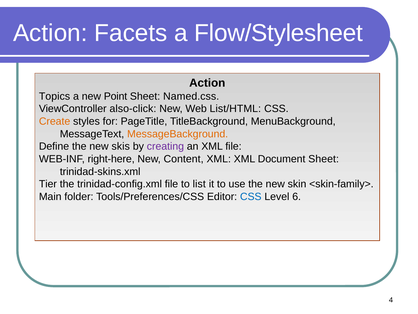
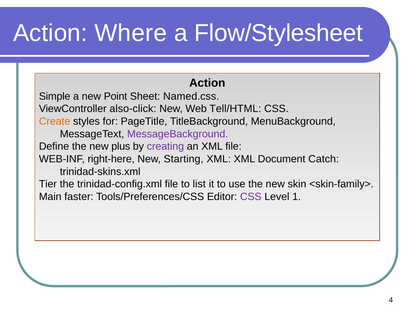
Facets: Facets -> Where
Topics: Topics -> Simple
List/HTML: List/HTML -> Tell/HTML
MessageBackground colour: orange -> purple
skis: skis -> plus
Content: Content -> Starting
Document Sheet: Sheet -> Catch
folder: folder -> faster
CSS at (251, 196) colour: blue -> purple
6: 6 -> 1
